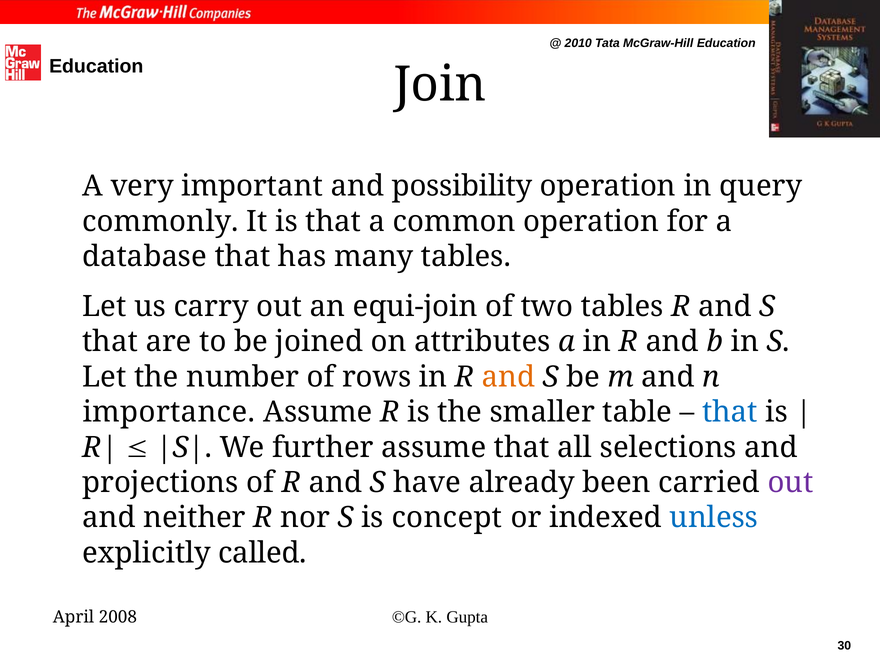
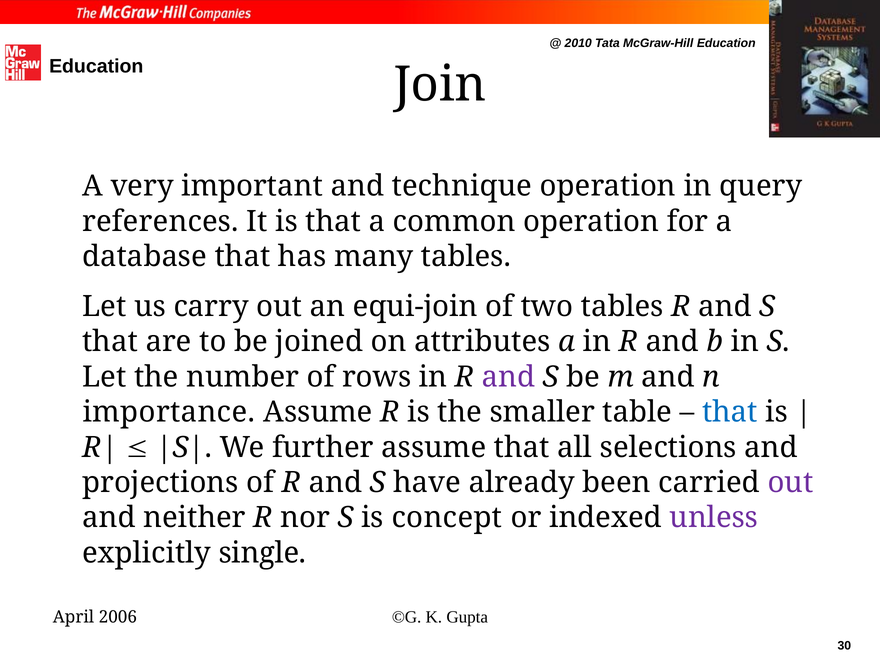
possibility: possibility -> technique
commonly: commonly -> references
and at (509, 377) colour: orange -> purple
unless colour: blue -> purple
called: called -> single
2008: 2008 -> 2006
